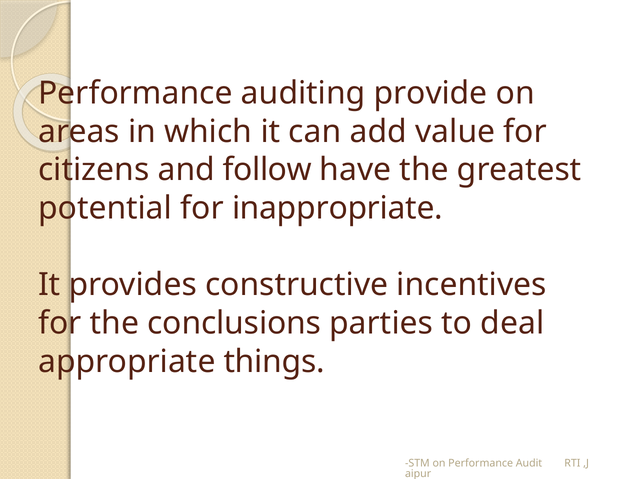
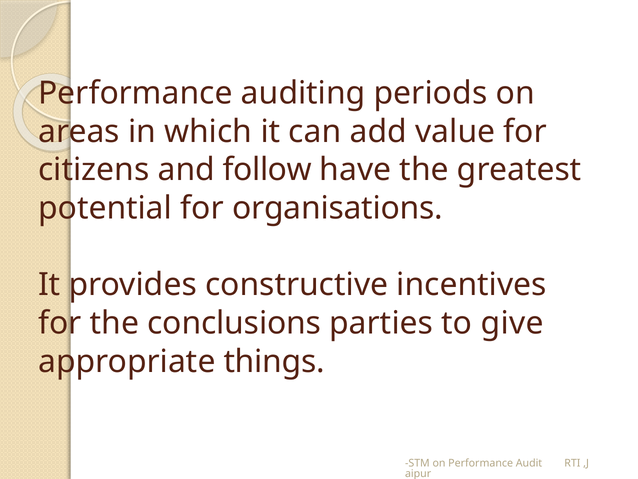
provide: provide -> periods
inappropriate: inappropriate -> organisations
deal: deal -> give
